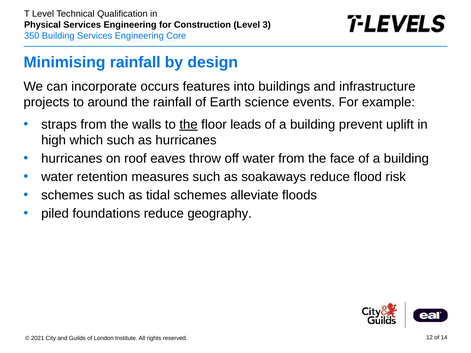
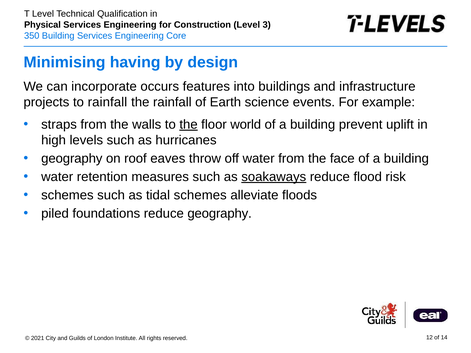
Minimising rainfall: rainfall -> having
to around: around -> rainfall
leads: leads -> world
which: which -> levels
hurricanes at (72, 159): hurricanes -> geography
soakaways underline: none -> present
